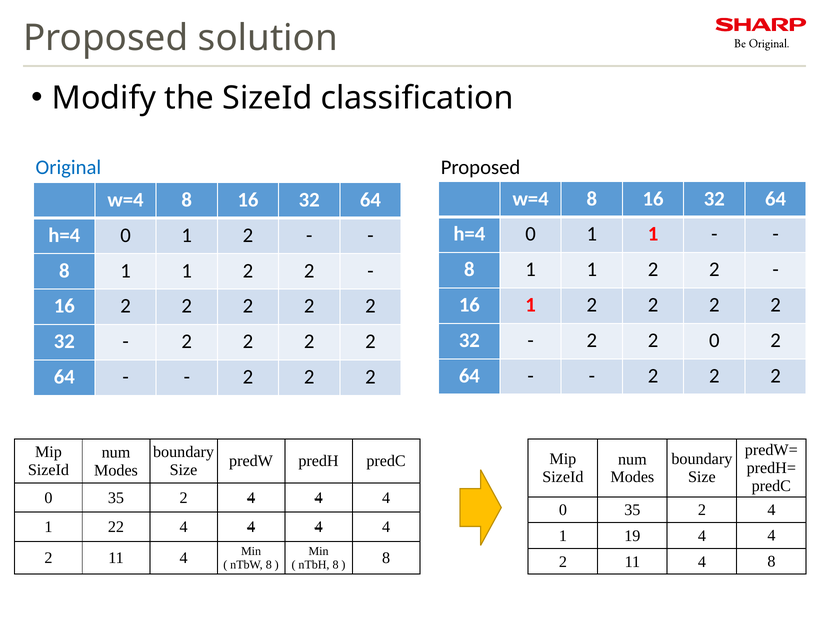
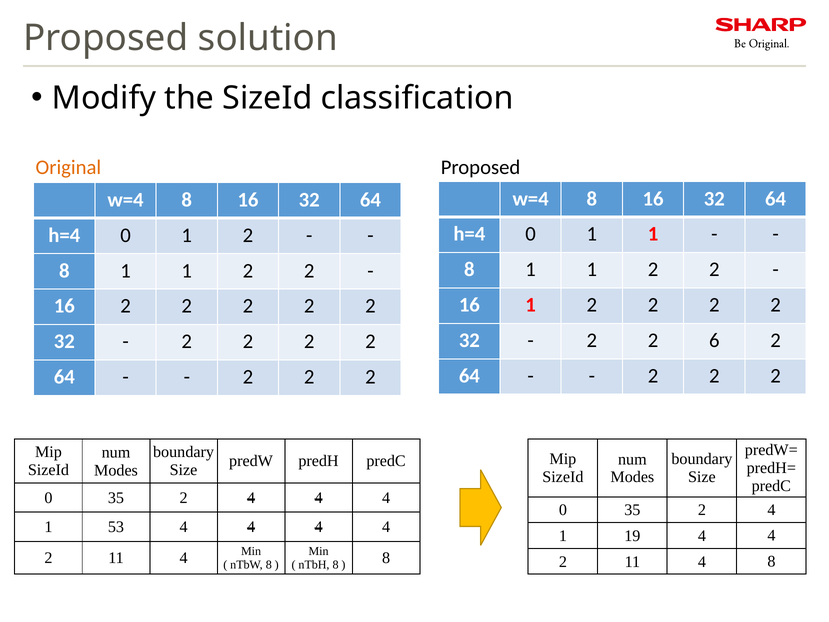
Original colour: blue -> orange
2 0: 0 -> 6
22: 22 -> 53
